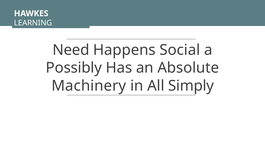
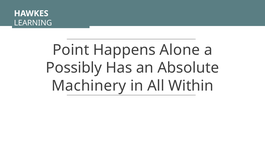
Need: Need -> Point
Social: Social -> Alone
Simply: Simply -> Within
